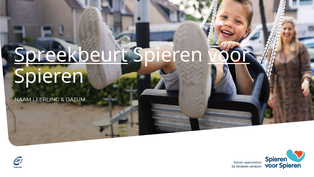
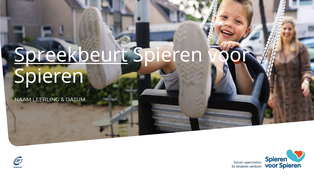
voor underline: present -> none
